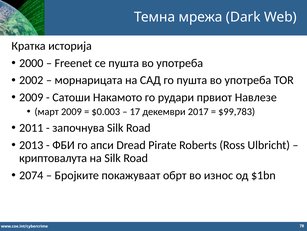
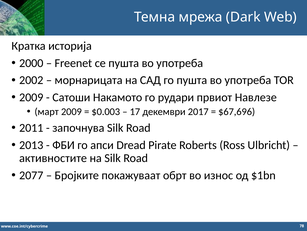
$99,783: $99,783 -> $67,696
криптовалута: криптовалута -> активностите
2074: 2074 -> 2077
